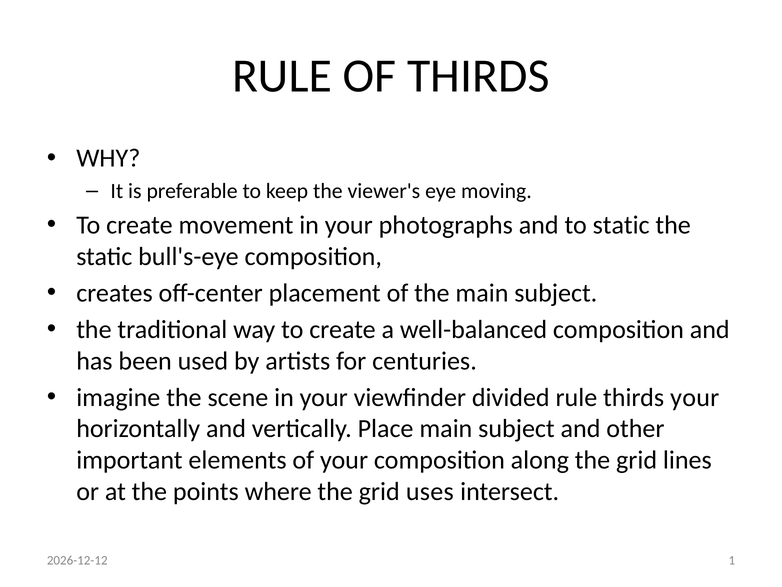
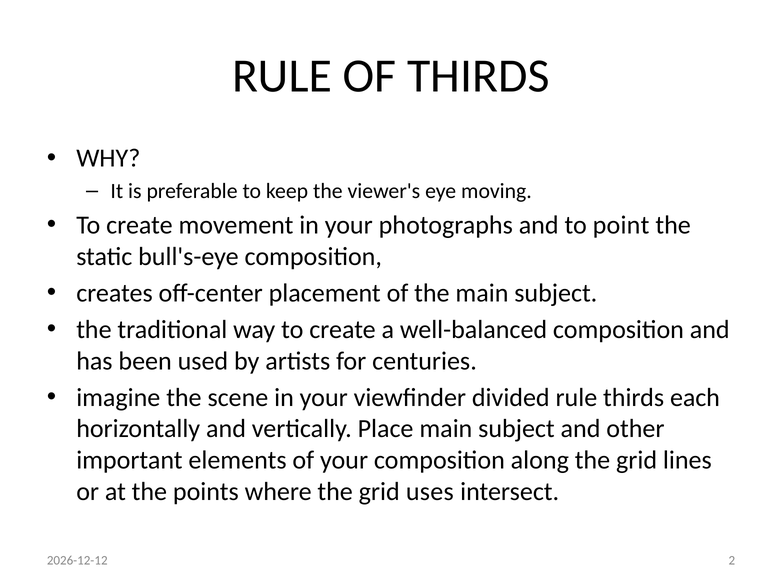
to static: static -> point
thirds your: your -> each
1: 1 -> 2
